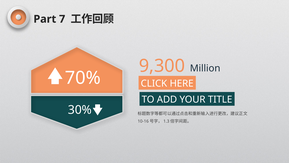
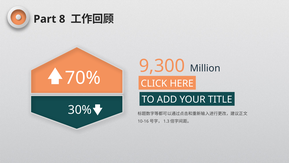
7: 7 -> 8
